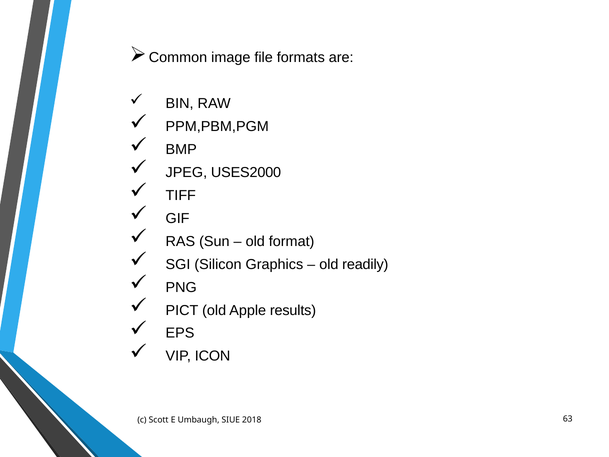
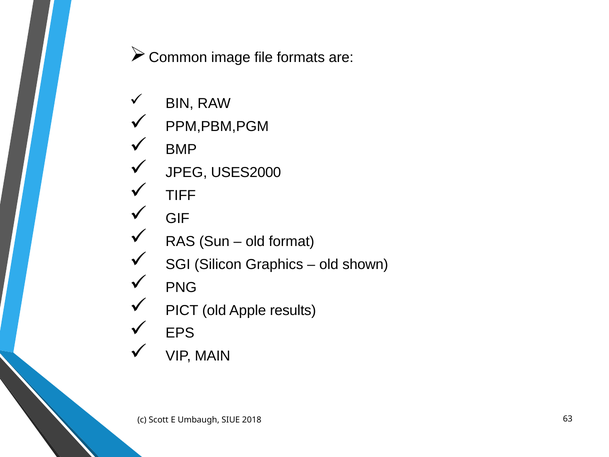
readily: readily -> shown
ICON: ICON -> MAIN
